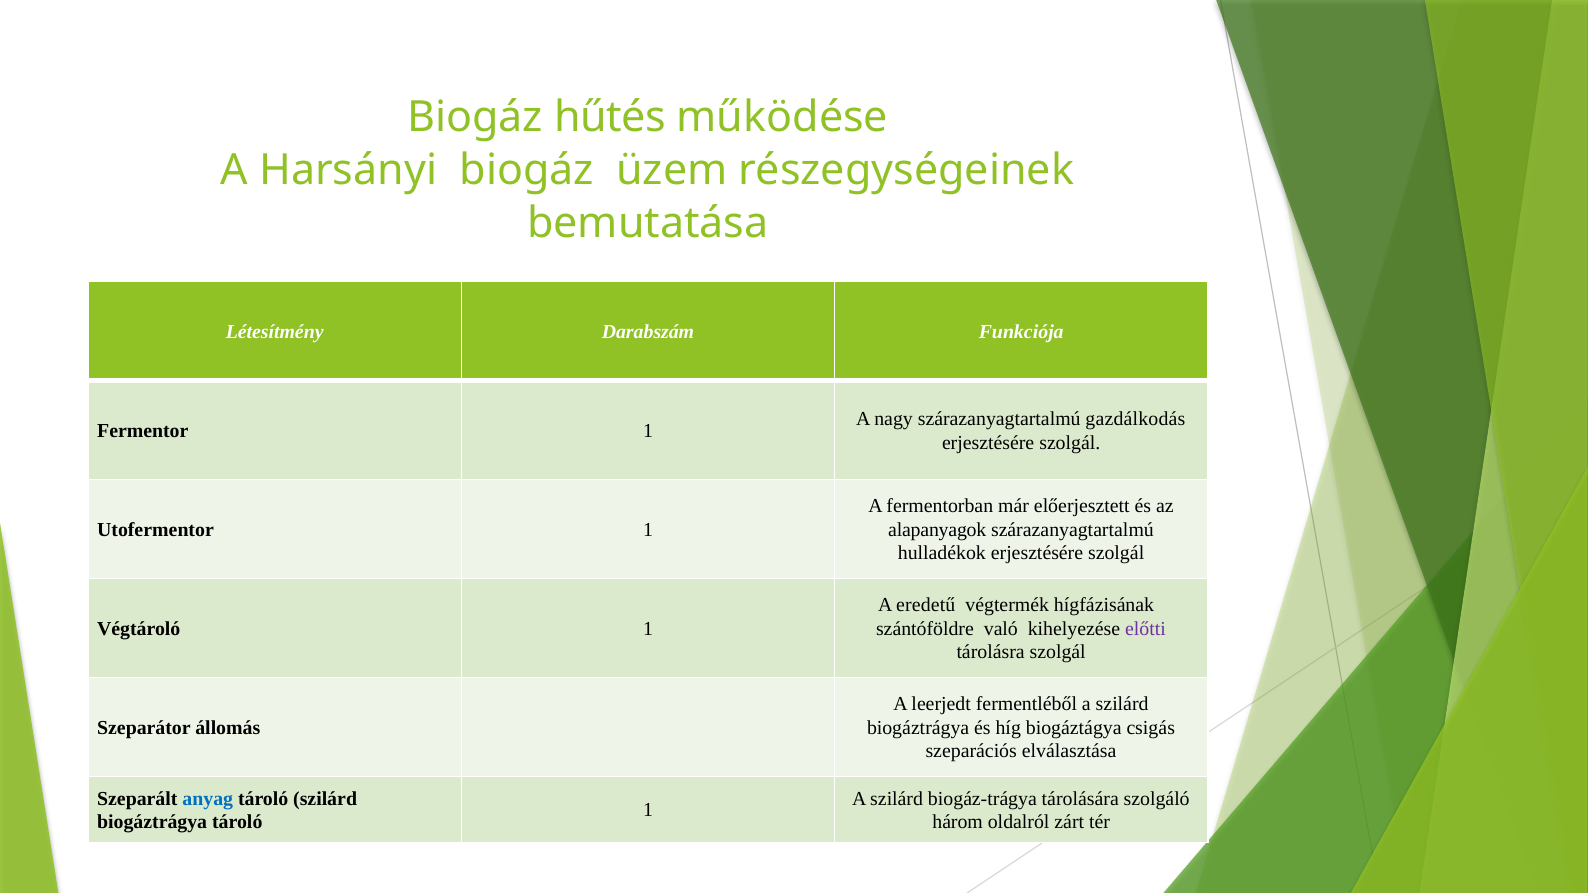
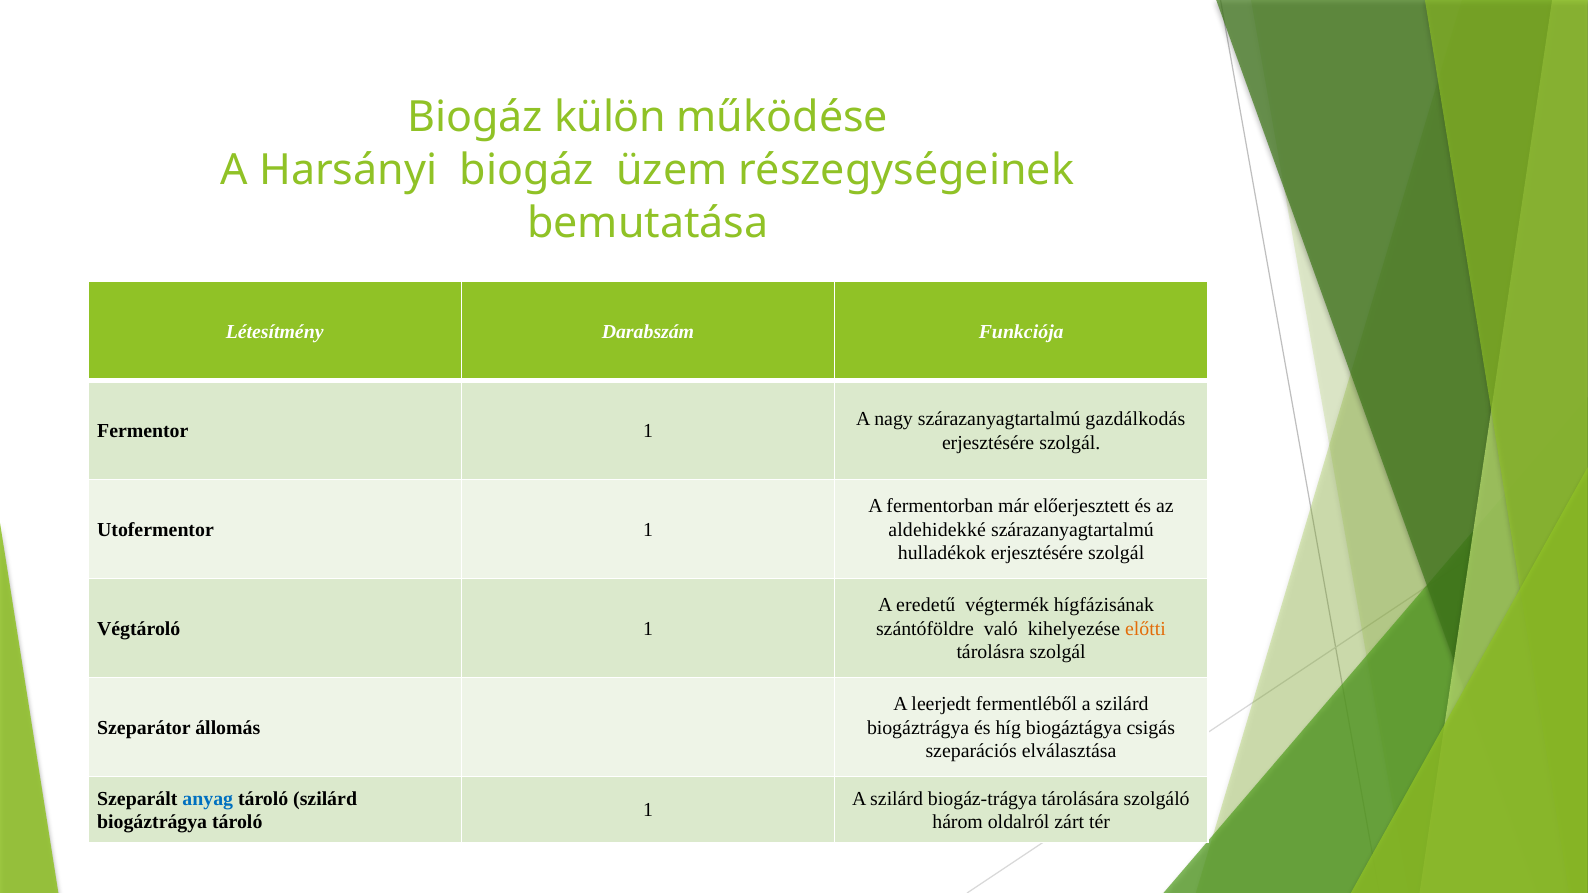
hűtés: hűtés -> külön
alapanyagok: alapanyagok -> aldehidekké
előtti colour: purple -> orange
